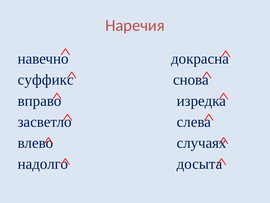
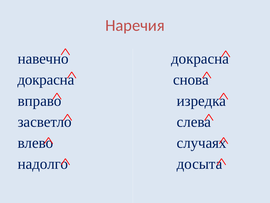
суффикс at (46, 80): суффикс -> докрасна
